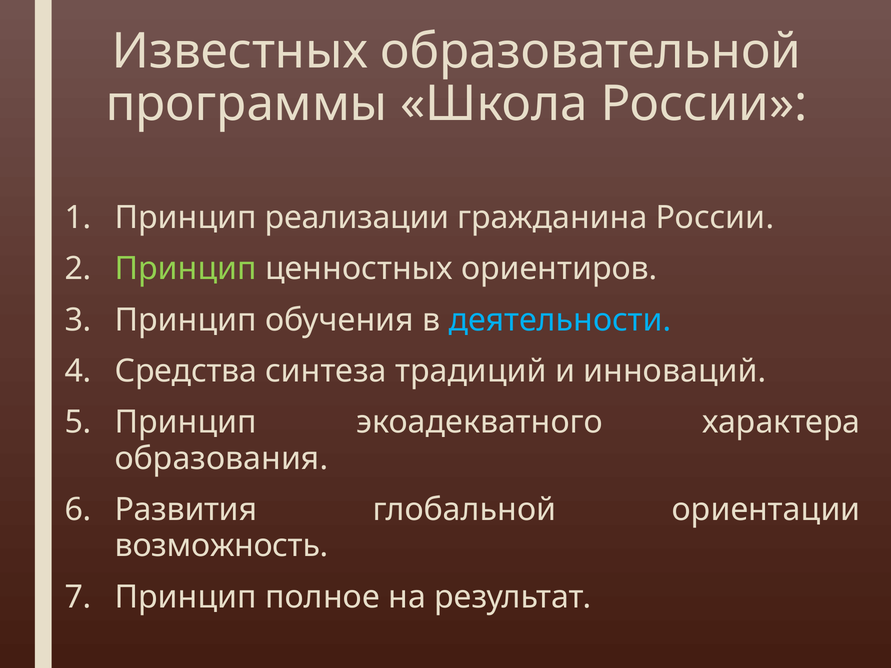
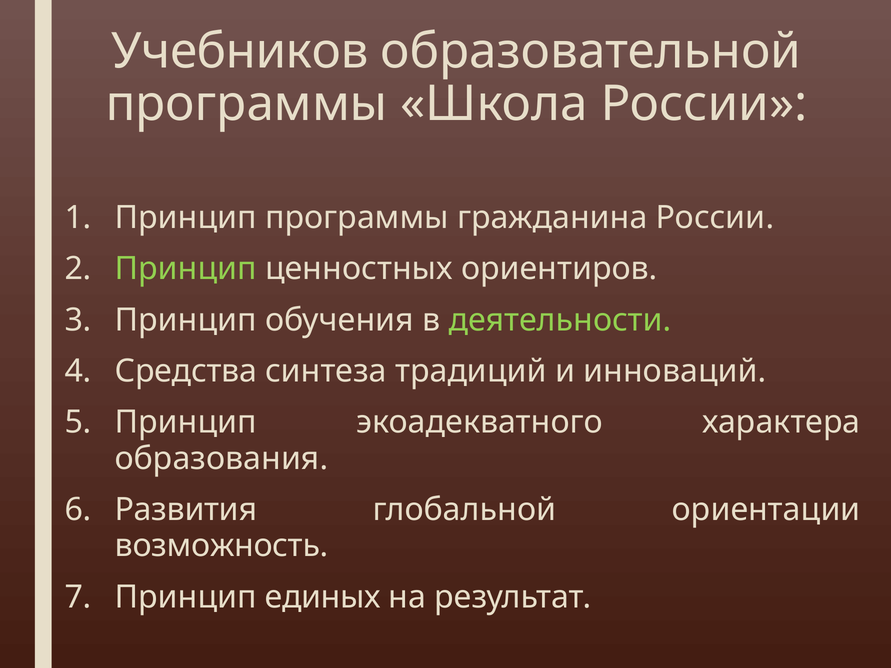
Известных: Известных -> Учебников
Принцип реализации: реализации -> программы
деятельности colour: light blue -> light green
полное: полное -> единых
